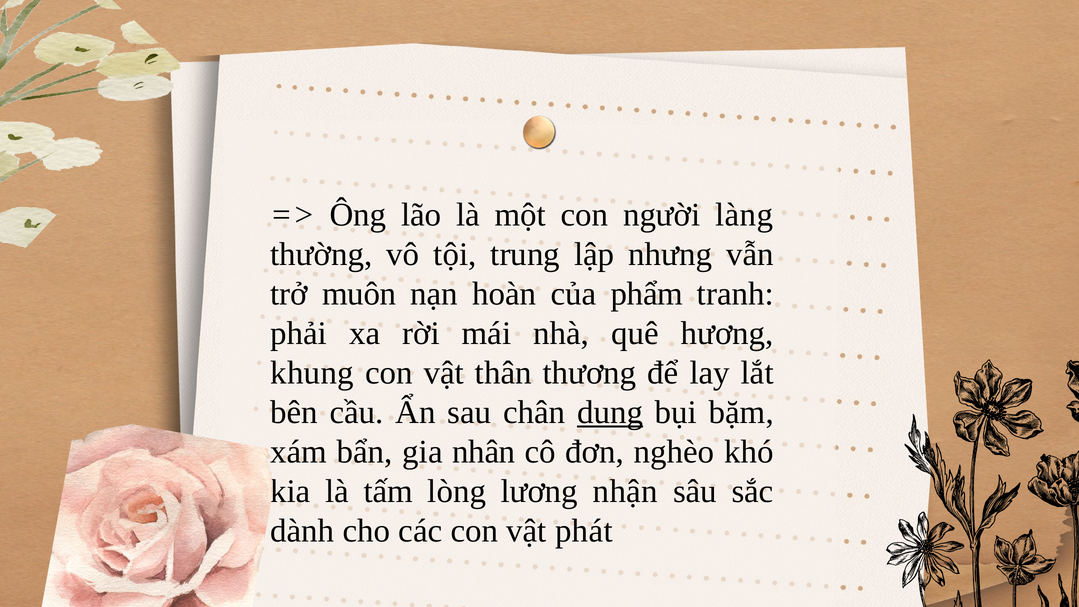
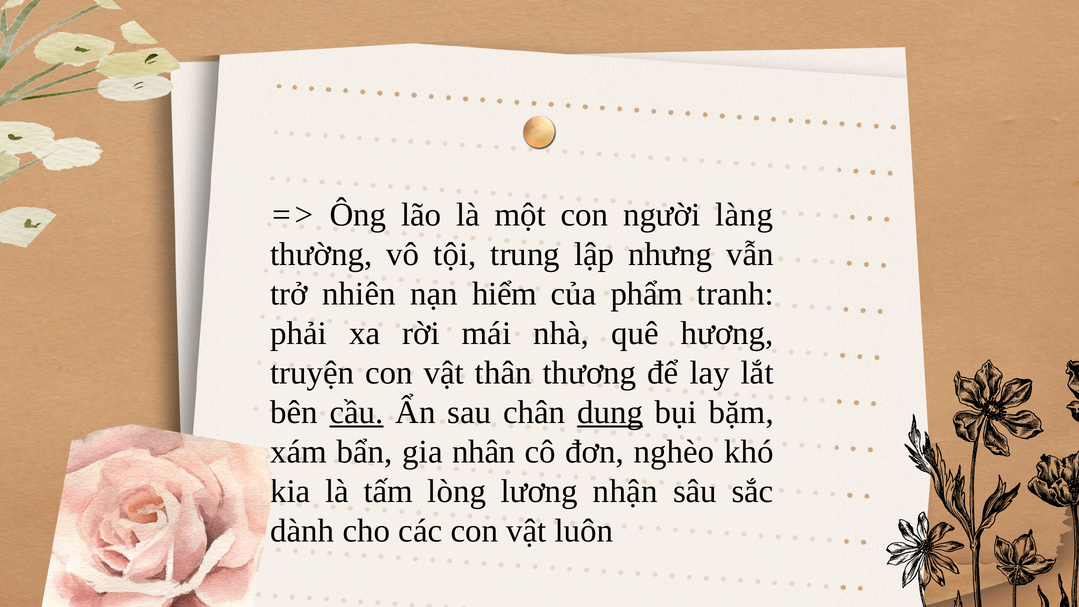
muôn: muôn -> nhiên
hoàn: hoàn -> hiểm
khung: khung -> truyện
cầu underline: none -> present
phát: phát -> luôn
